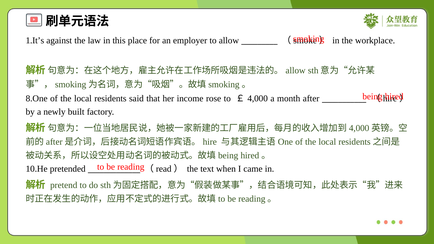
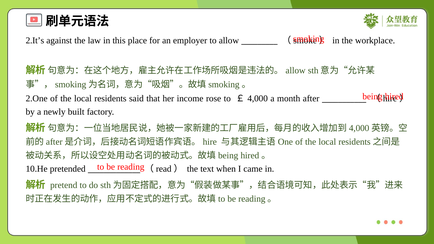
1.It’s: 1.It’s -> 2.It’s
8.One: 8.One -> 2.One
